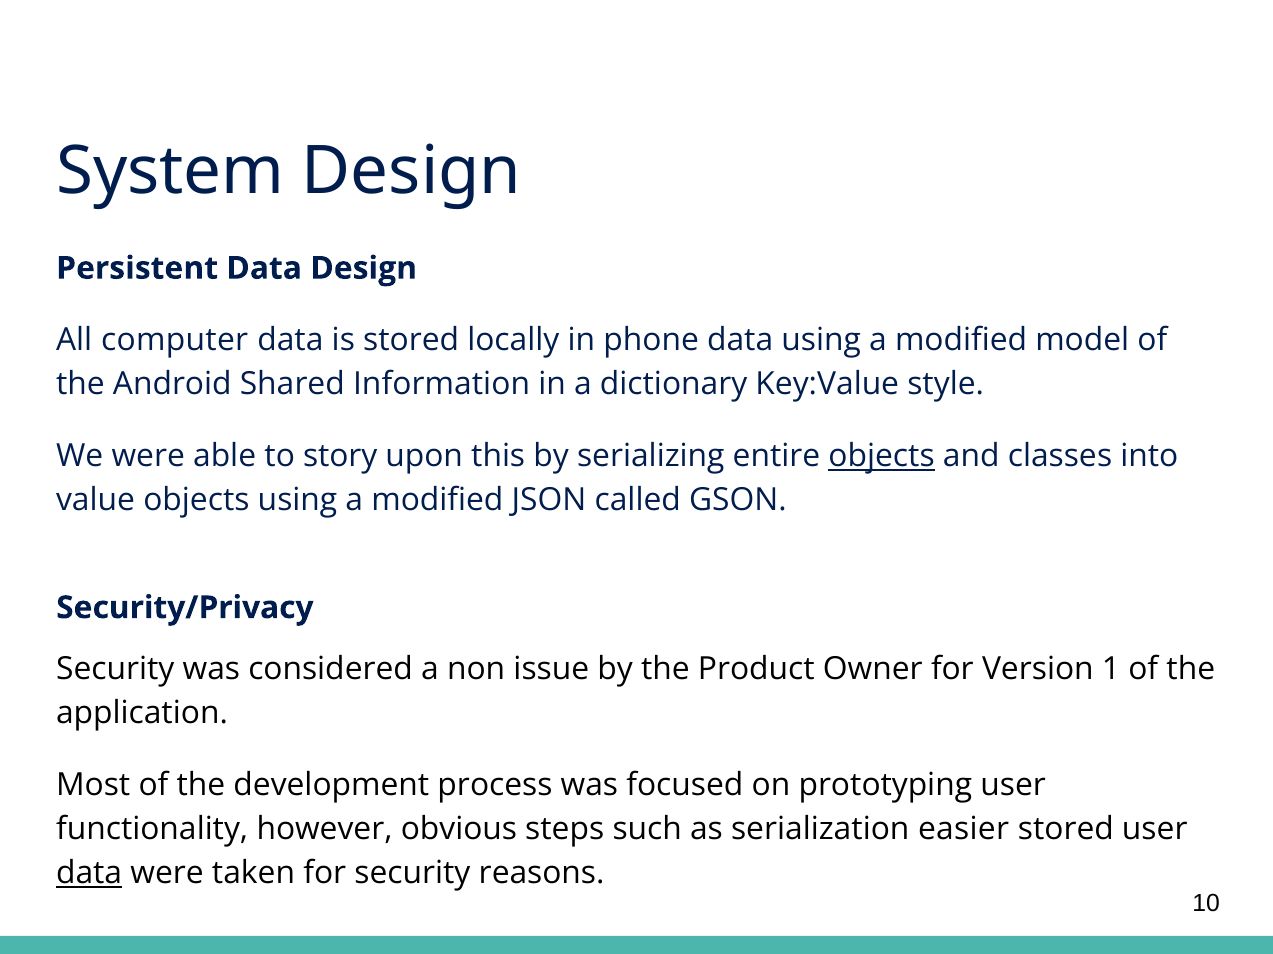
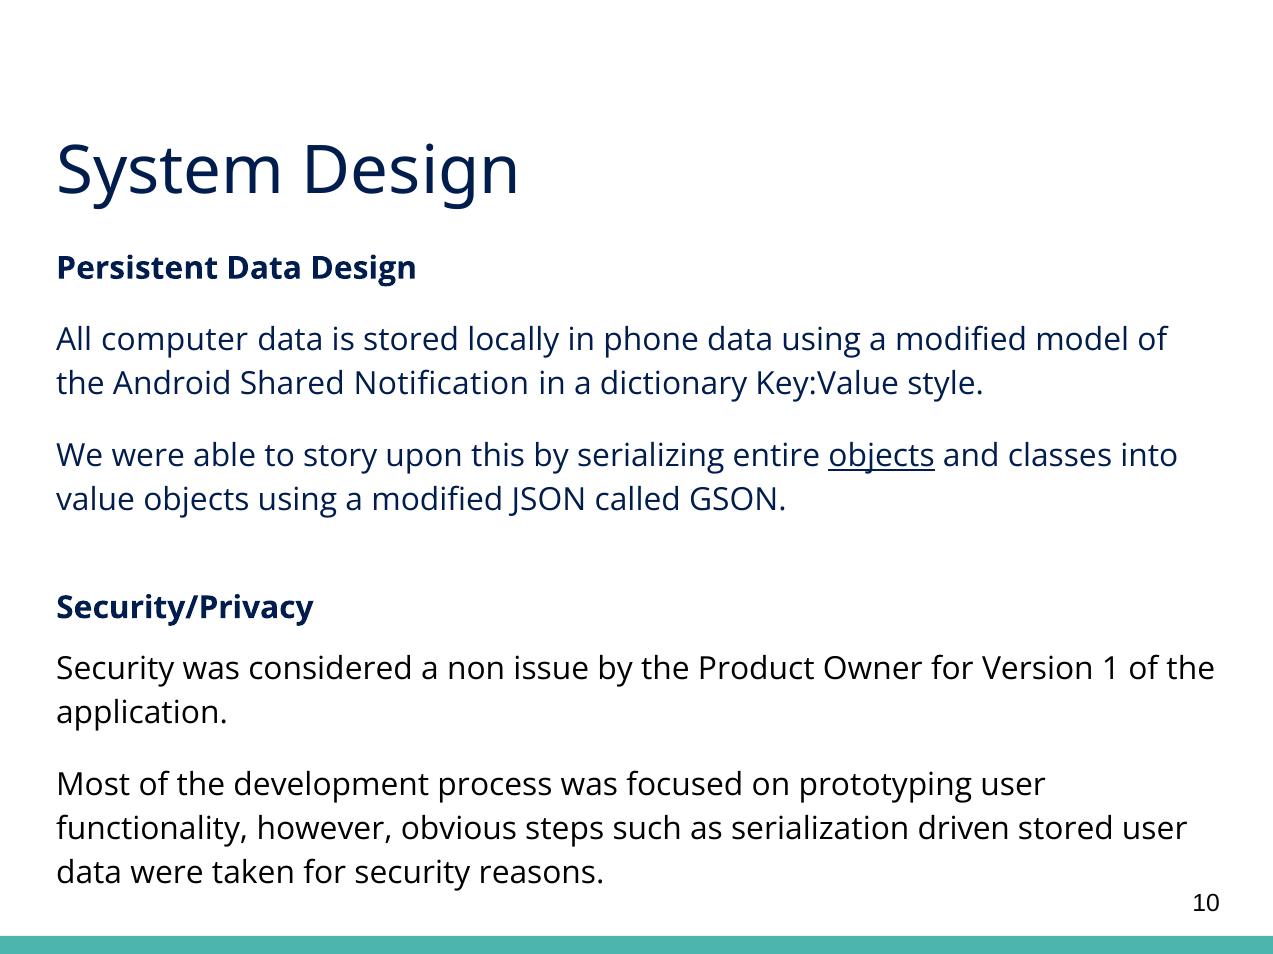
Information: Information -> Notification
easier: easier -> driven
data at (89, 874) underline: present -> none
